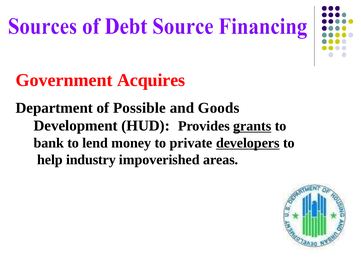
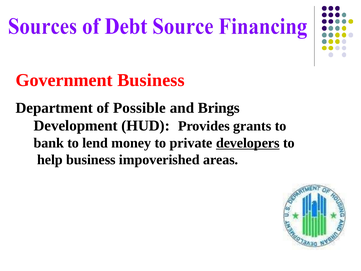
Government Acquires: Acquires -> Business
Goods: Goods -> Brings
grants underline: present -> none
help industry: industry -> business
